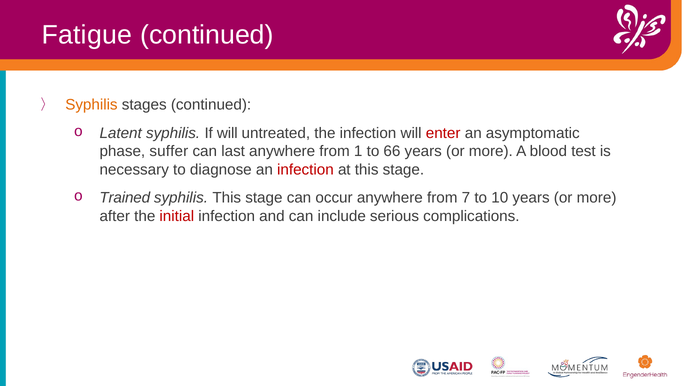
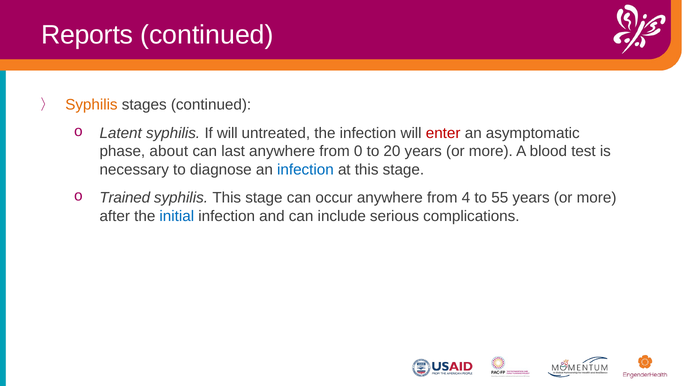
Fatigue: Fatigue -> Reports
suffer: suffer -> about
1: 1 -> 0
66: 66 -> 20
infection at (305, 170) colour: red -> blue
7: 7 -> 4
10: 10 -> 55
initial colour: red -> blue
